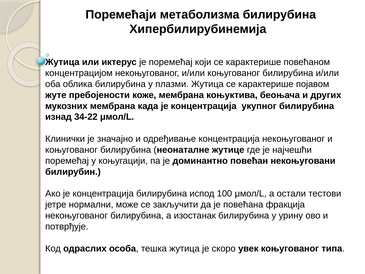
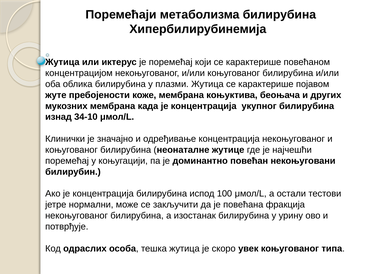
34-22: 34-22 -> 34-10
